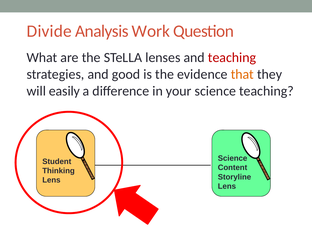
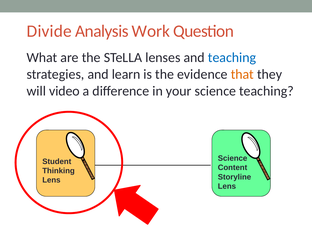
teaching at (232, 58) colour: red -> blue
good: good -> learn
easily: easily -> video
